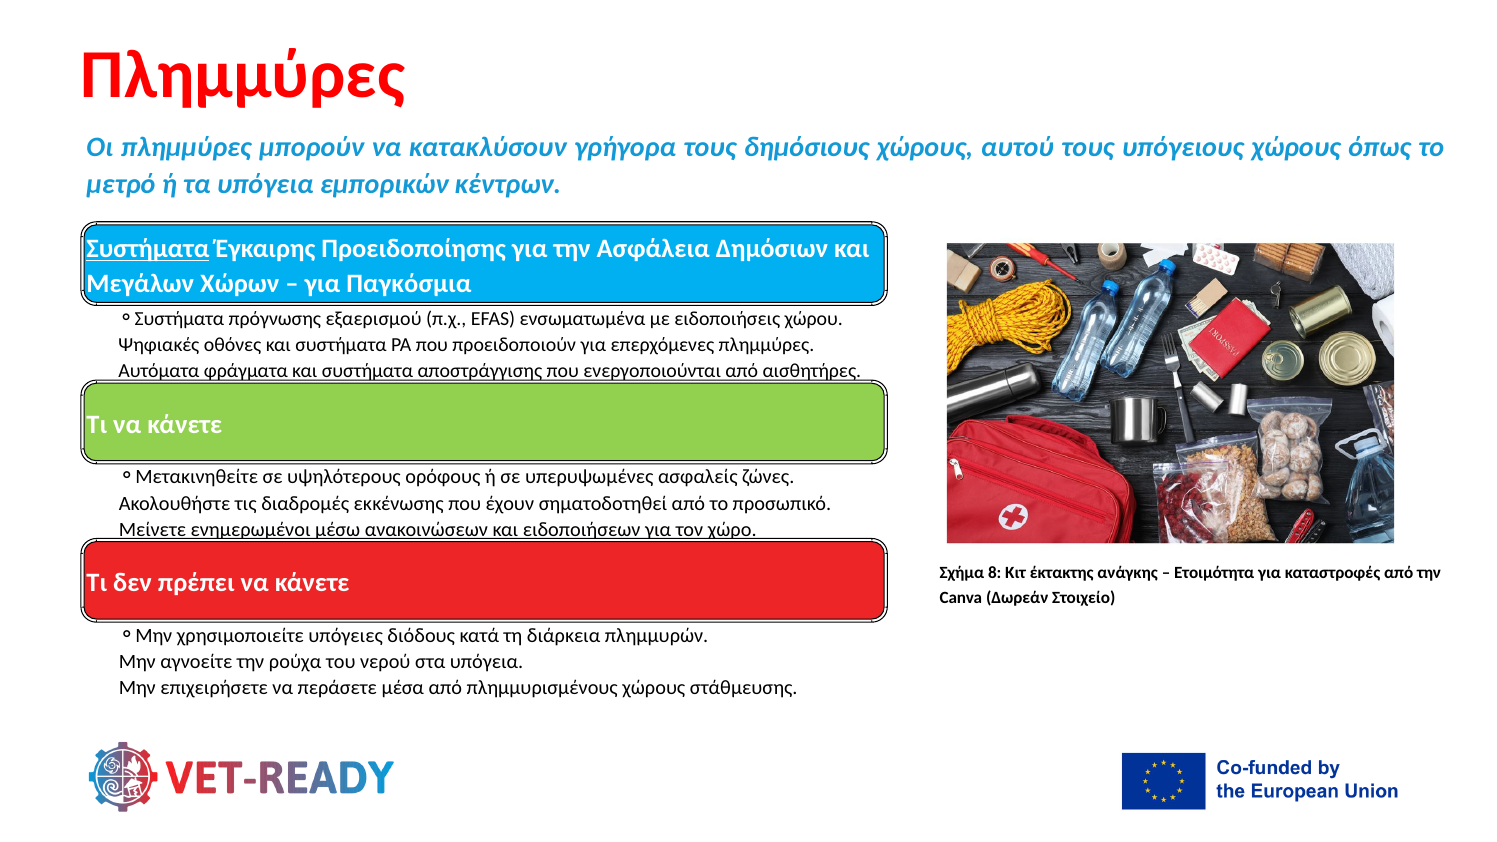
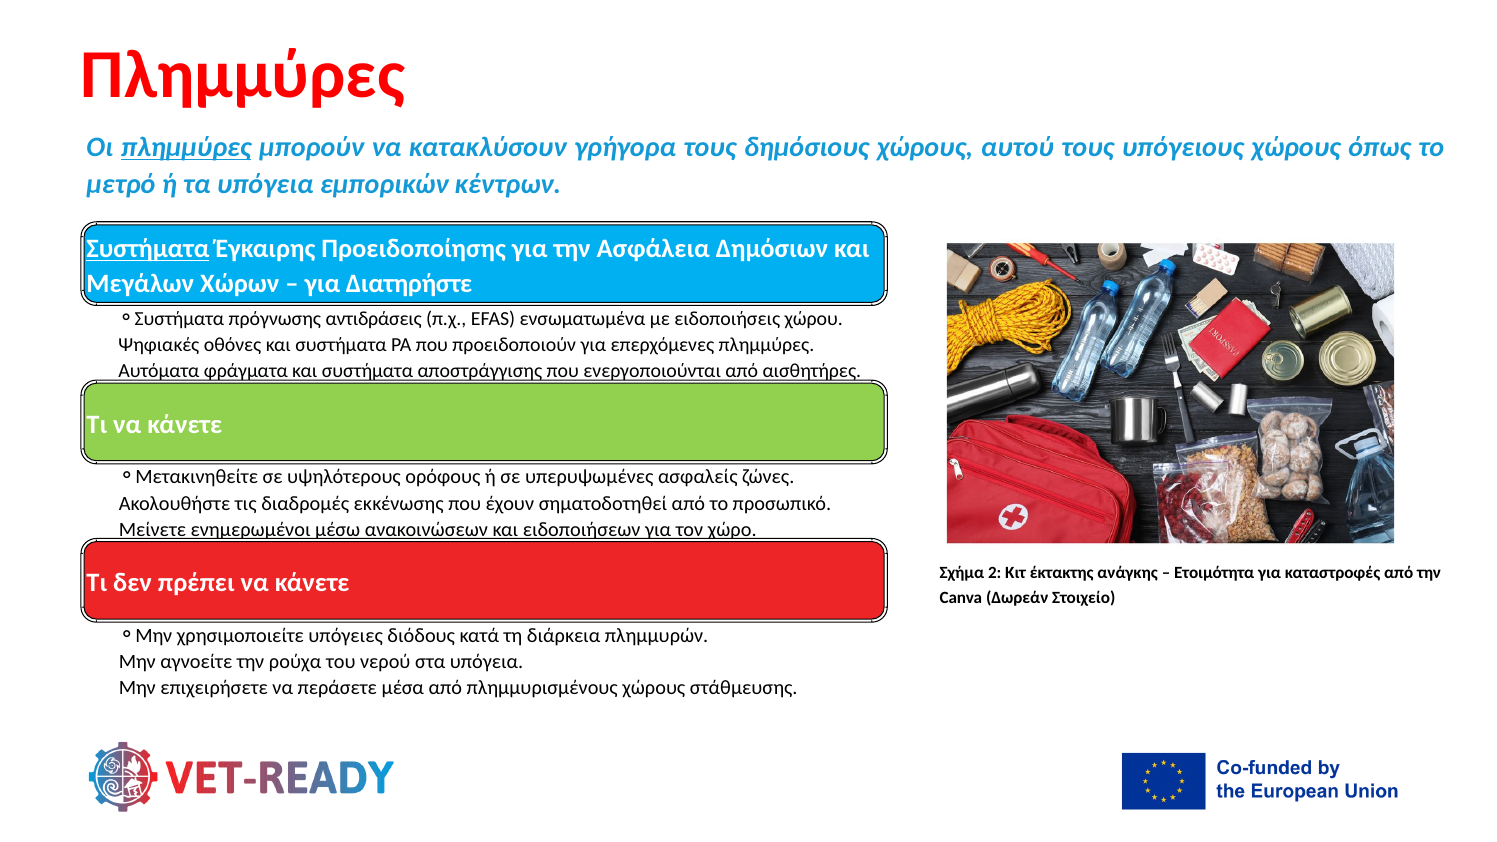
πλημμύρες at (186, 148) underline: none -> present
Παγκόσμια: Παγκόσμια -> Διατηρήστε
εξαερισμού: εξαερισμού -> αντιδράσεις
8: 8 -> 2
